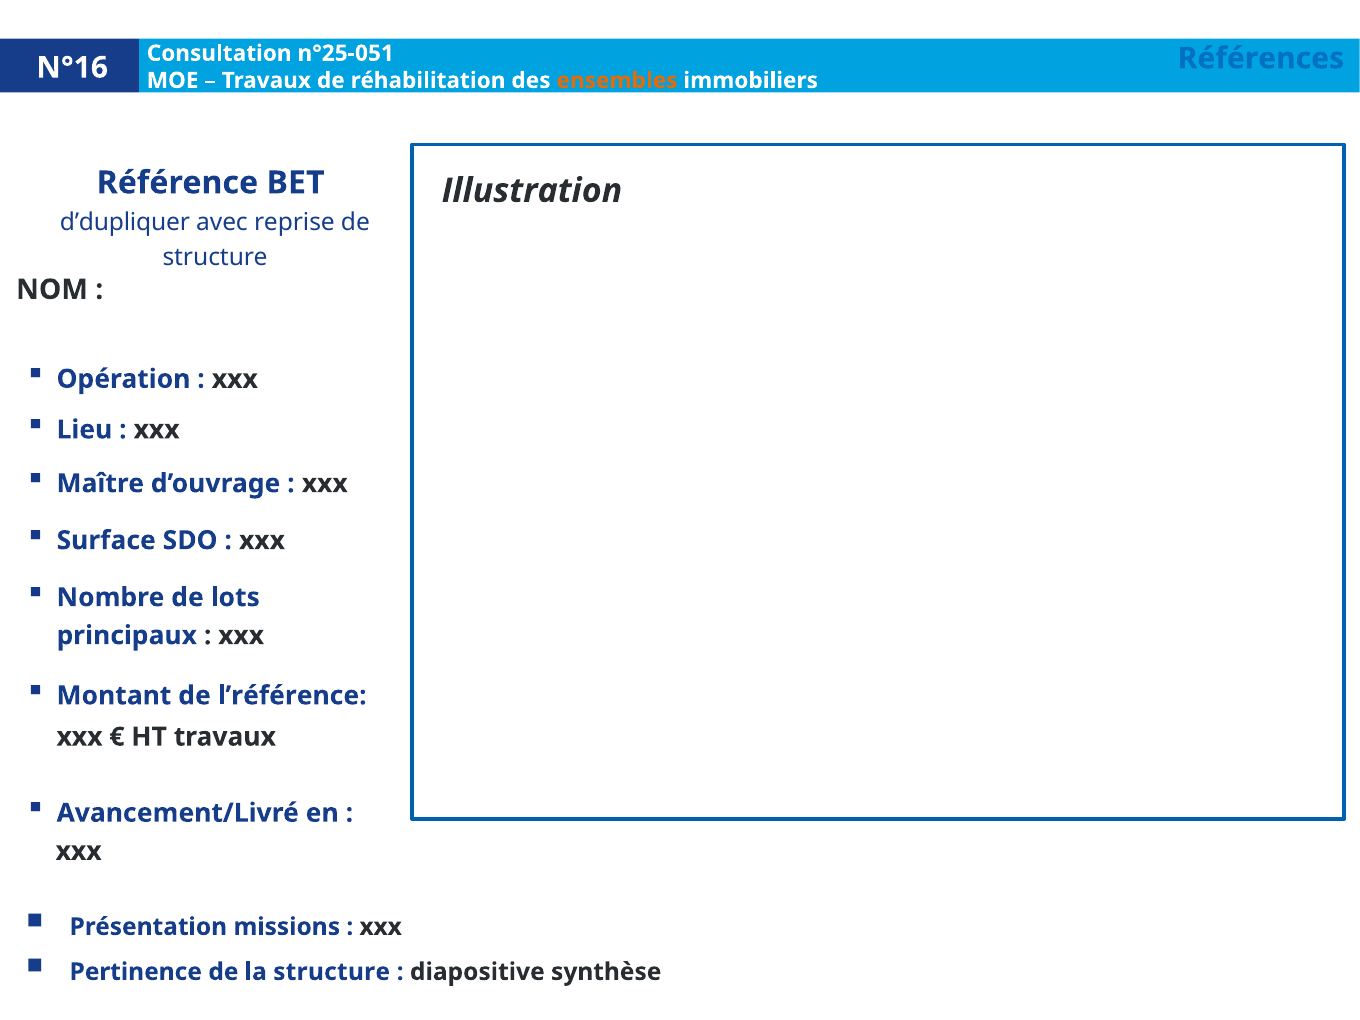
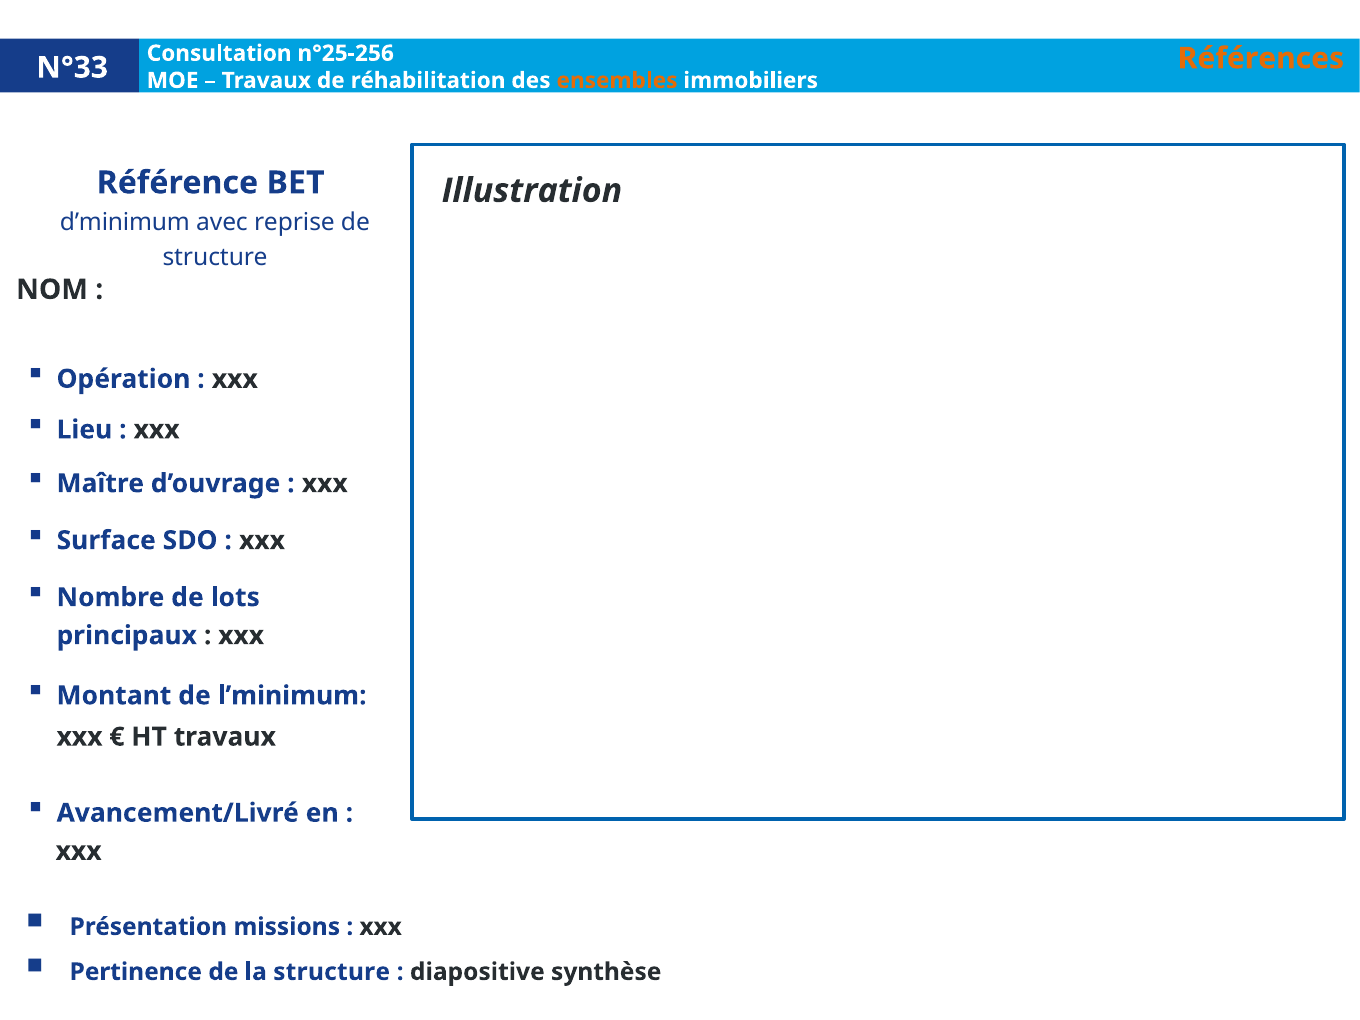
n°25-051: n°25-051 -> n°25-256
Références colour: blue -> orange
N°16: N°16 -> N°33
d’dupliquer: d’dupliquer -> d’minimum
l’référence: l’référence -> l’minimum
